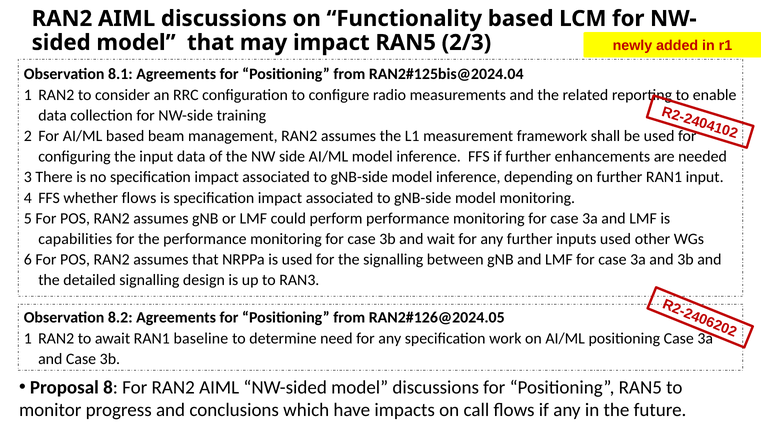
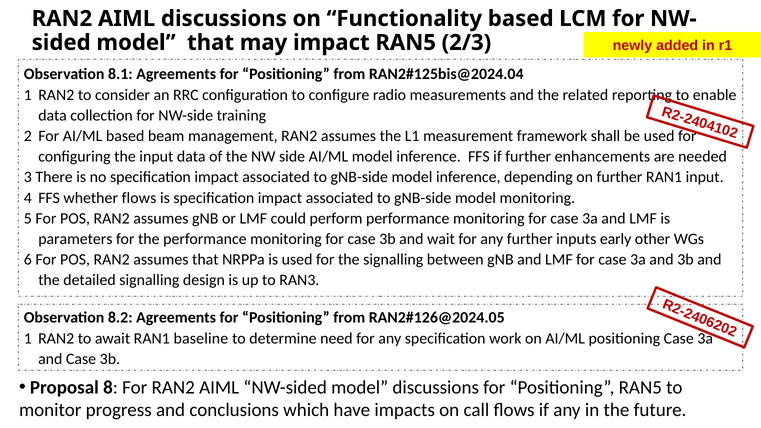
capabilities: capabilities -> parameters
inputs used: used -> early
